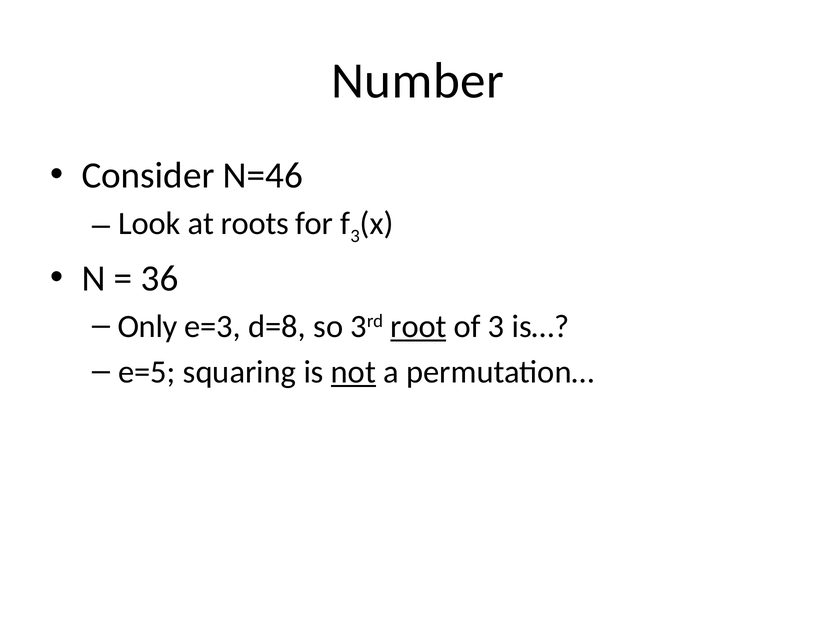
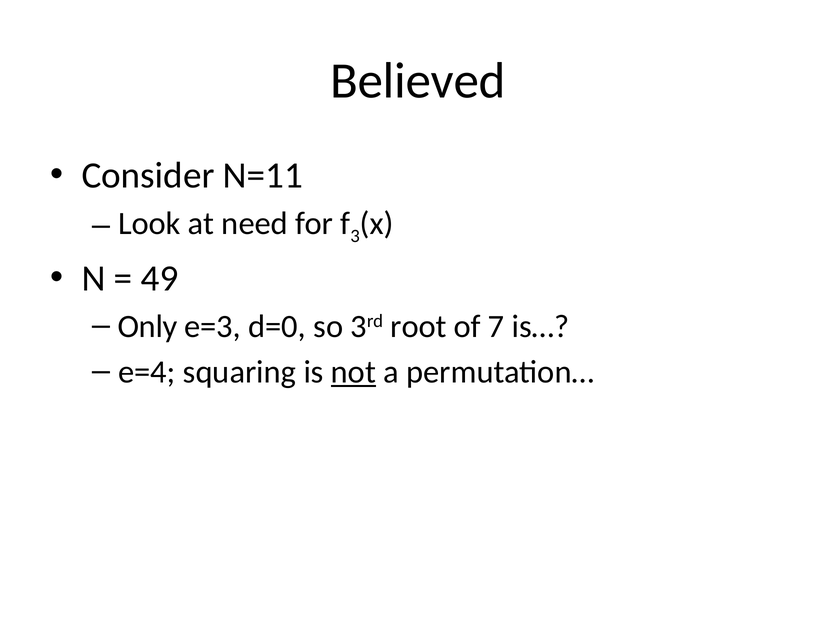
Number: Number -> Believed
N=46: N=46 -> N=11
roots: roots -> need
36: 36 -> 49
d=8: d=8 -> d=0
root underline: present -> none
of 3: 3 -> 7
e=5: e=5 -> e=4
